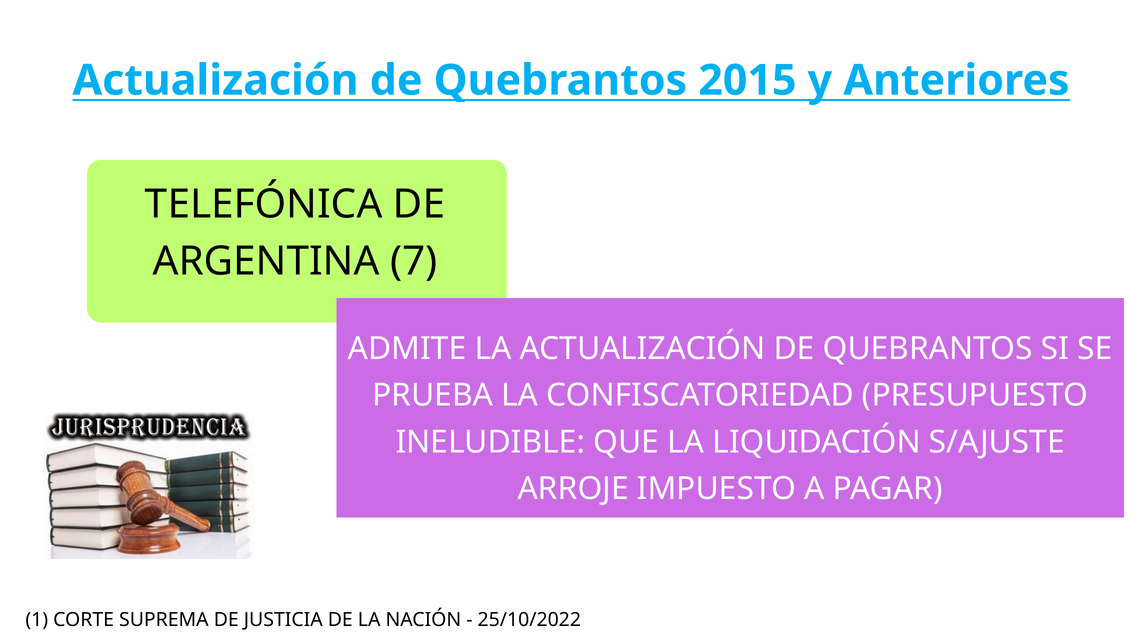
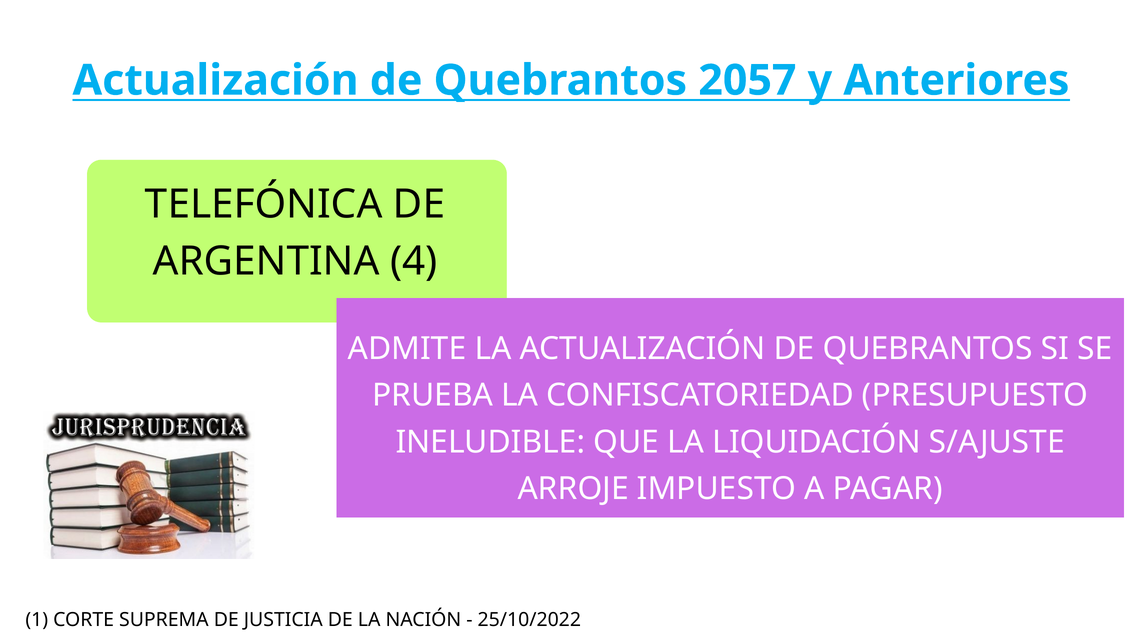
2015: 2015 -> 2057
7: 7 -> 4
